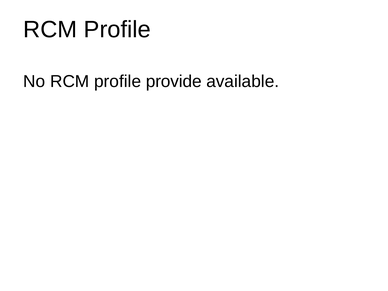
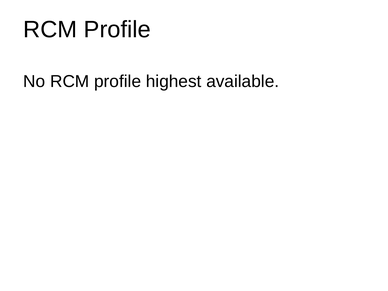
provide: provide -> highest
